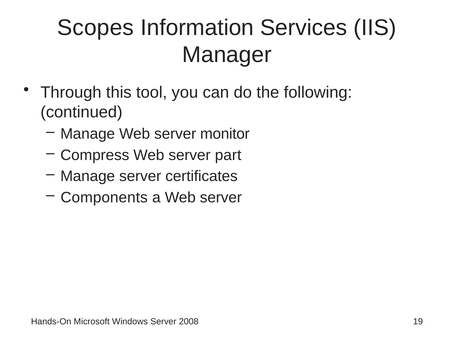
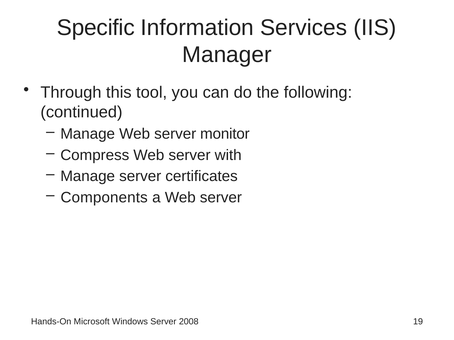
Scopes: Scopes -> Specific
part: part -> with
